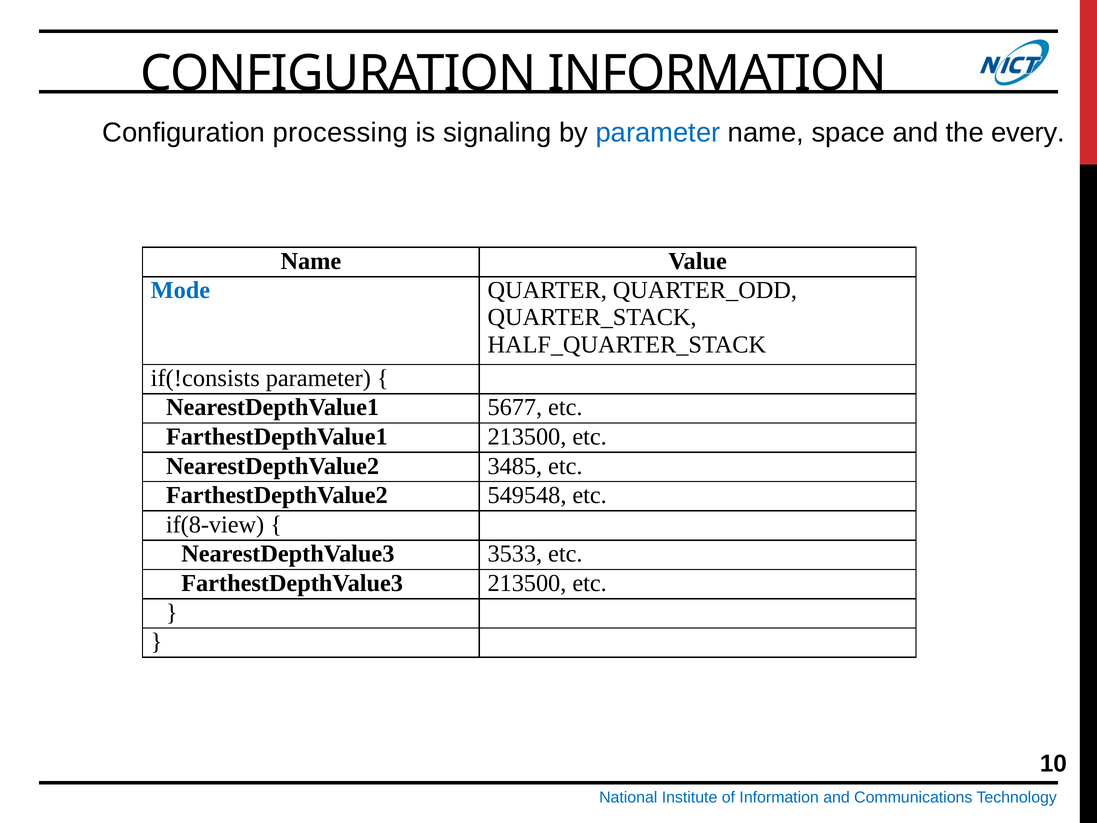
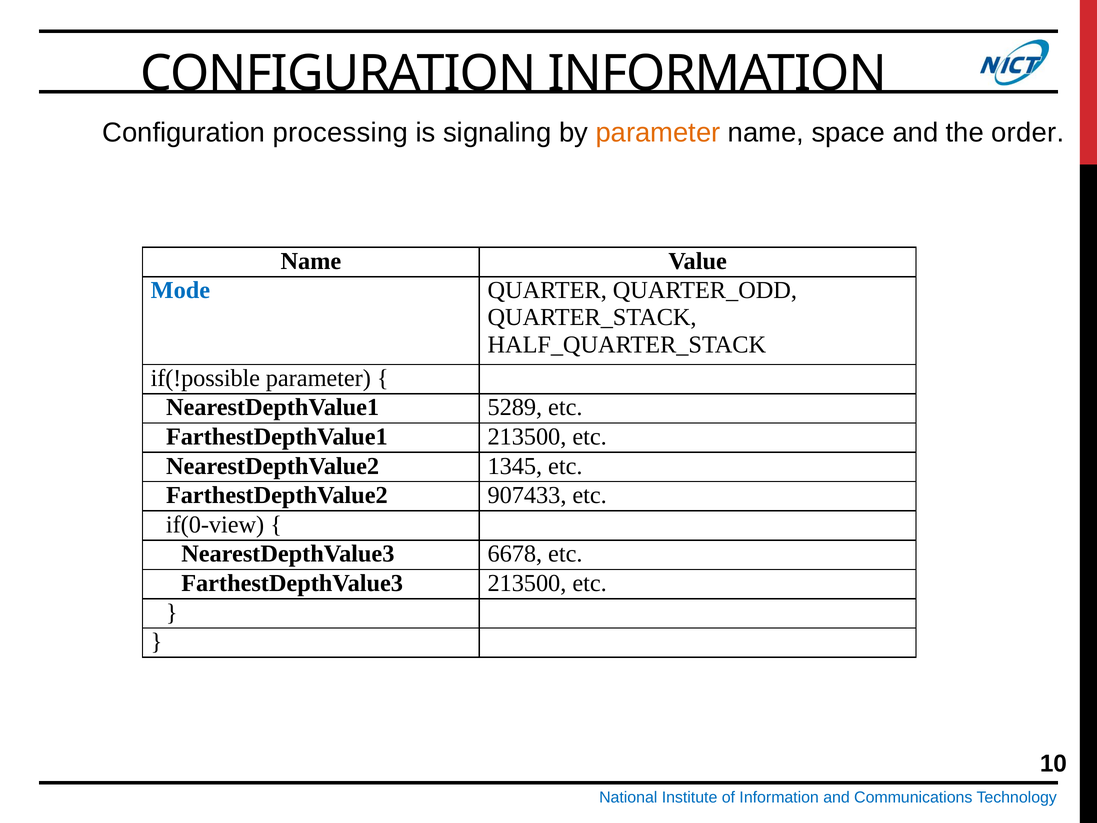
parameter at (658, 133) colour: blue -> orange
every: every -> order
if(!consists: if(!consists -> if(!possible
5677: 5677 -> 5289
3485: 3485 -> 1345
549548: 549548 -> 907433
if(8-view: if(8-view -> if(0-view
3533: 3533 -> 6678
